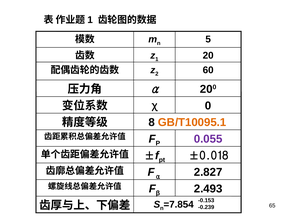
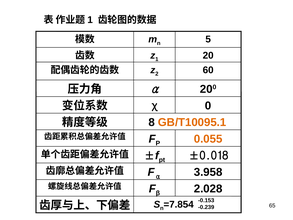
0.055 colour: purple -> orange
2.827: 2.827 -> 3.958
2.493: 2.493 -> 2.028
